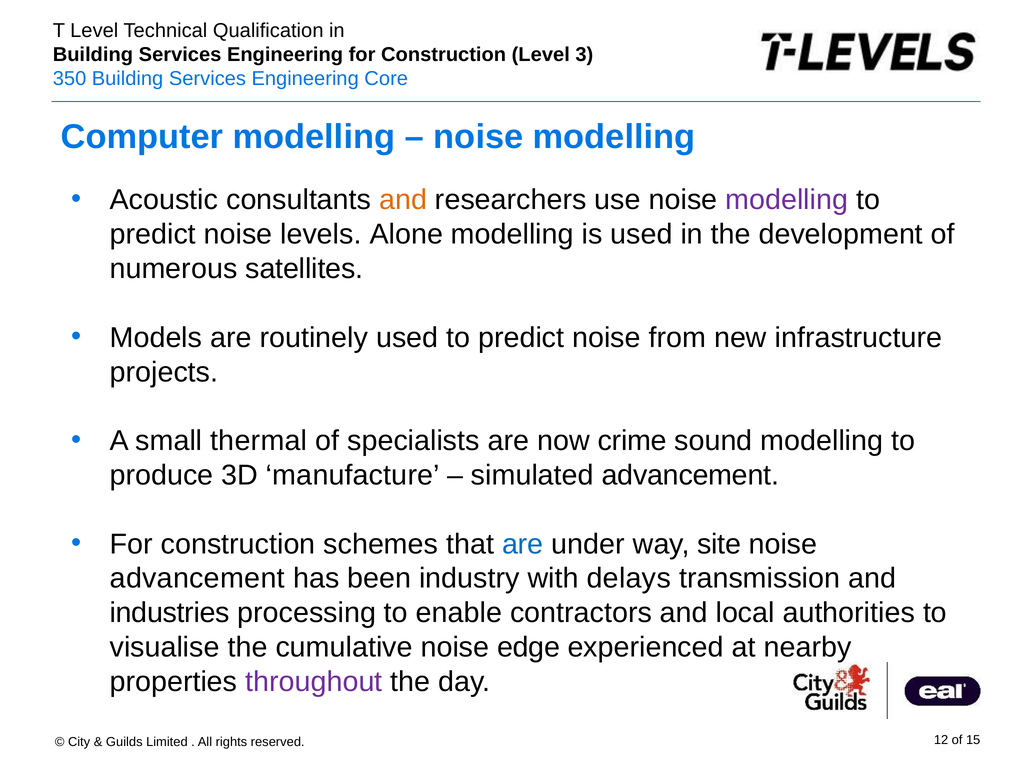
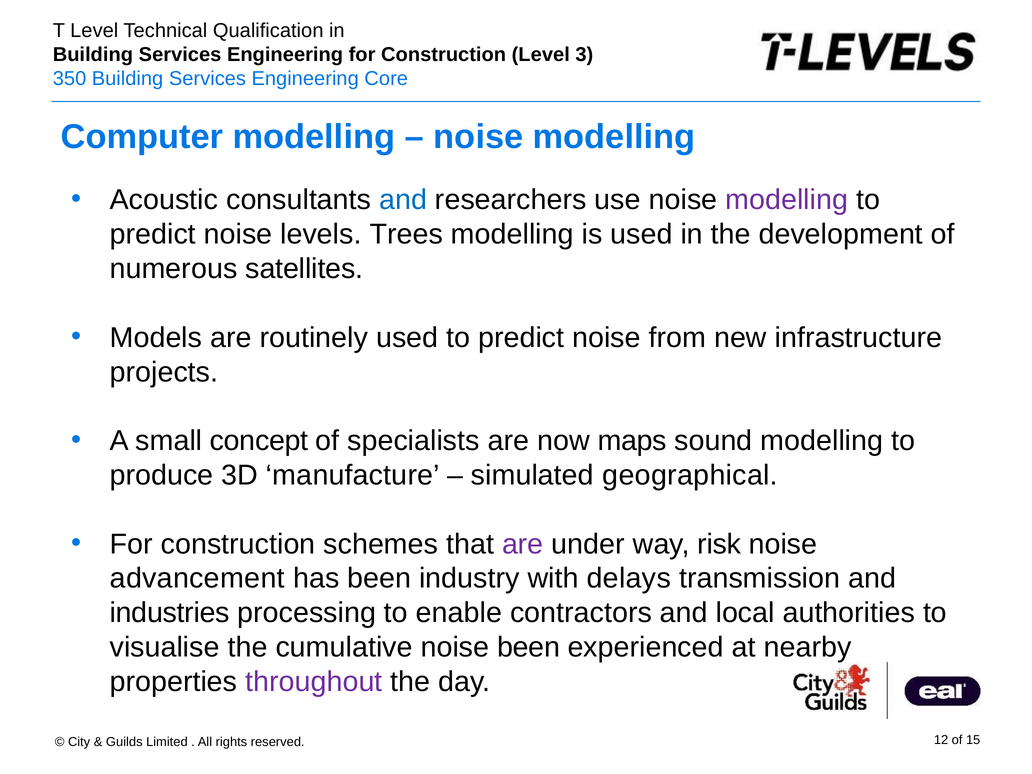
and at (403, 200) colour: orange -> blue
Alone: Alone -> Trees
thermal: thermal -> concept
crime: crime -> maps
simulated advancement: advancement -> geographical
are at (523, 544) colour: blue -> purple
site: site -> risk
noise edge: edge -> been
